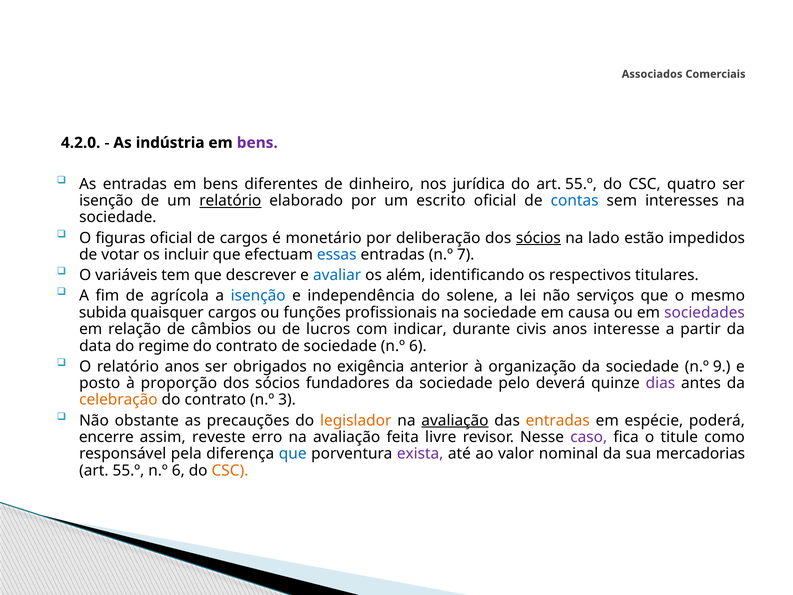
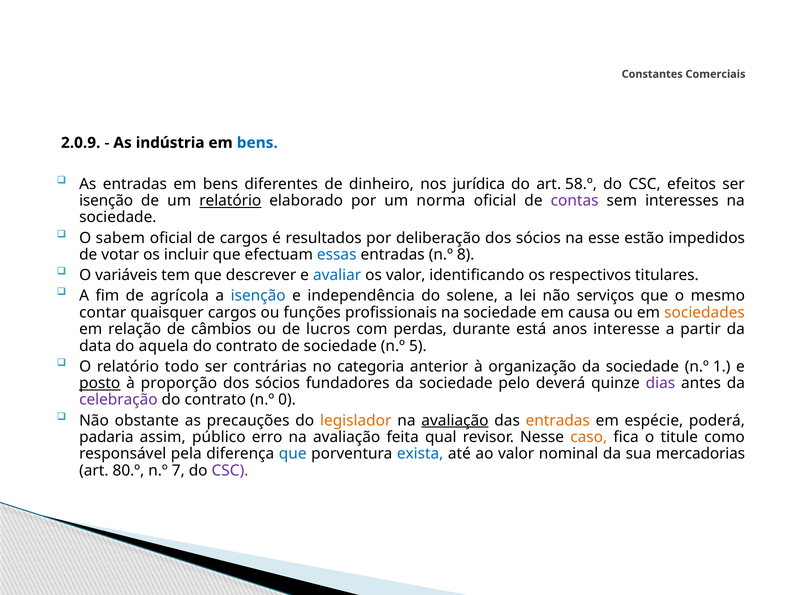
Associados: Associados -> Constantes
4.2.0: 4.2.0 -> 2.0.9
bens at (257, 143) colour: purple -> blue
do art 55.º: 55.º -> 58.º
quatro: quatro -> efeitos
escrito: escrito -> norma
contas colour: blue -> purple
figuras: figuras -> sabem
monetário: monetário -> resultados
sócios at (538, 238) underline: present -> none
lado: lado -> esse
7: 7 -> 8
os além: além -> valor
subida: subida -> contar
sociedades colour: purple -> orange
indicar: indicar -> perdas
civis: civis -> está
regime: regime -> aquela
sociedade n.º 6: 6 -> 5
relatório anos: anos -> todo
obrigados: obrigados -> contrárias
exigência: exigência -> categoria
9: 9 -> 1
posto underline: none -> present
celebração colour: orange -> purple
3: 3 -> 0
encerre: encerre -> padaria
reveste: reveste -> público
livre: livre -> qual
caso colour: purple -> orange
exista colour: purple -> blue
55.º at (128, 470): 55.º -> 80.º
6 at (178, 470): 6 -> 7
CSC at (230, 470) colour: orange -> purple
